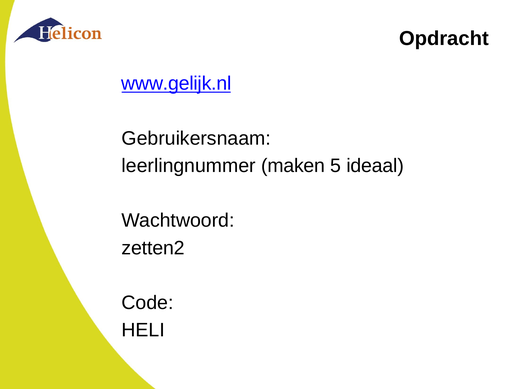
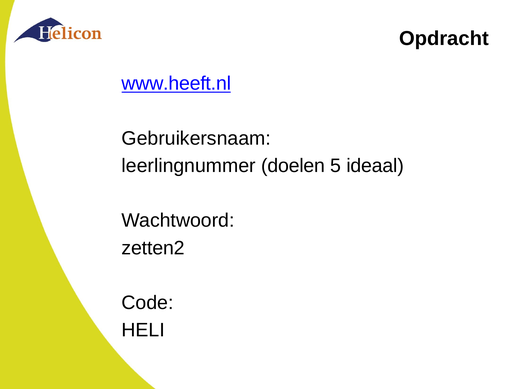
www.gelijk.nl: www.gelijk.nl -> www.heeft.nl
maken: maken -> doelen
